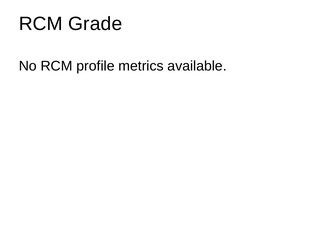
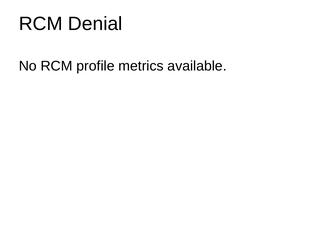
Grade: Grade -> Denial
